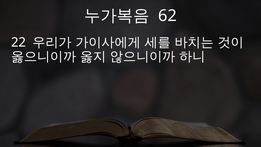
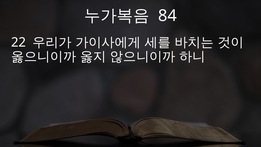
62: 62 -> 84
